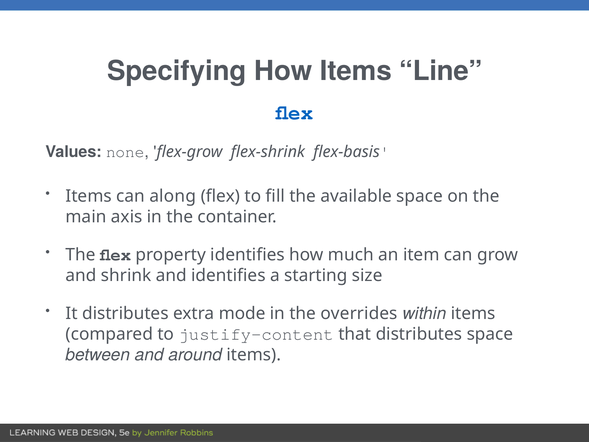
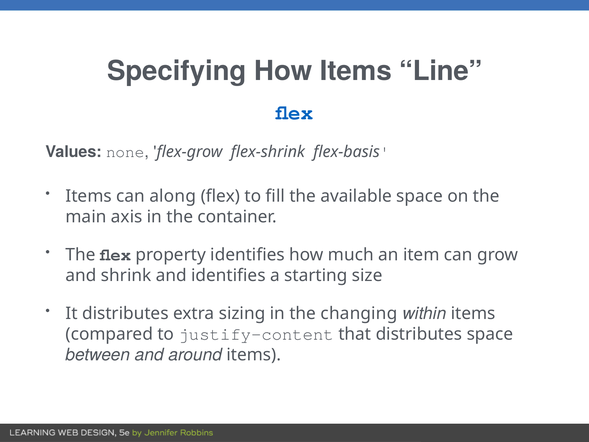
mode: mode -> sizing
overrides: overrides -> changing
